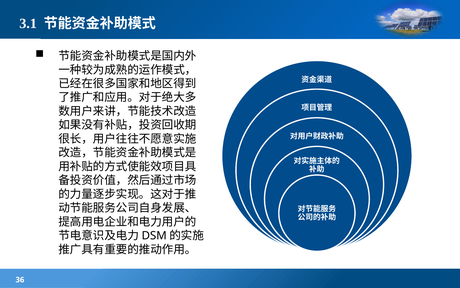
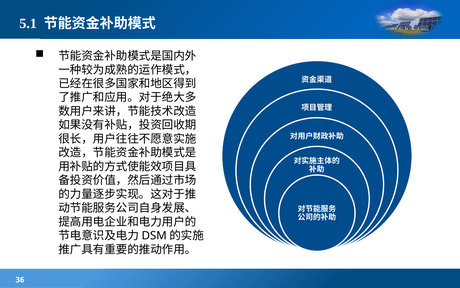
3.1: 3.1 -> 5.1
